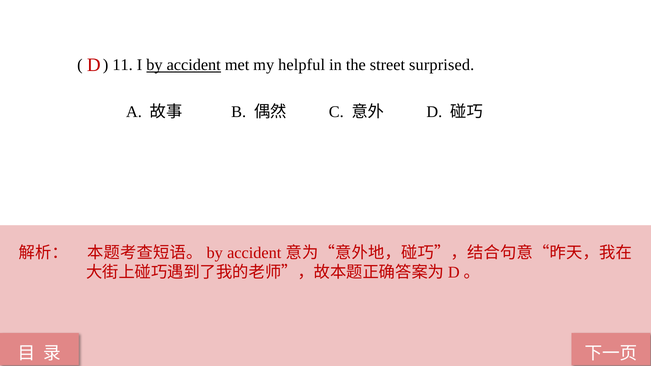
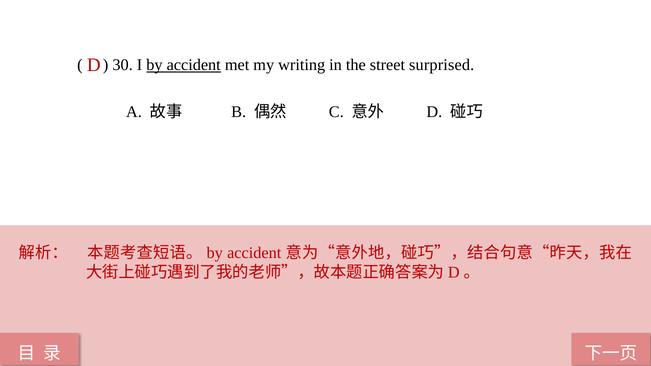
11: 11 -> 30
helpful: helpful -> writing
